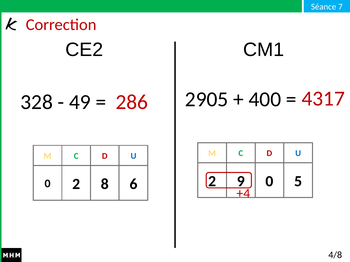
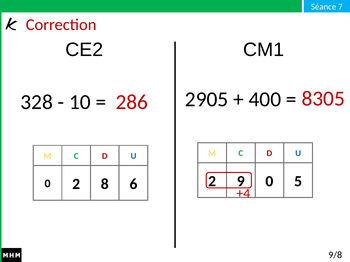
4317: 4317 -> 8305
49: 49 -> 10
4/8: 4/8 -> 9/8
